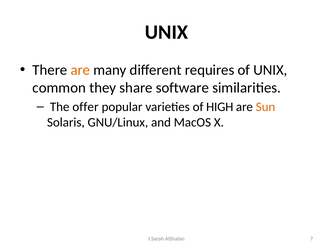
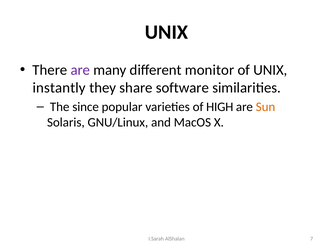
are at (80, 70) colour: orange -> purple
requires: requires -> monitor
common: common -> instantly
offer: offer -> since
